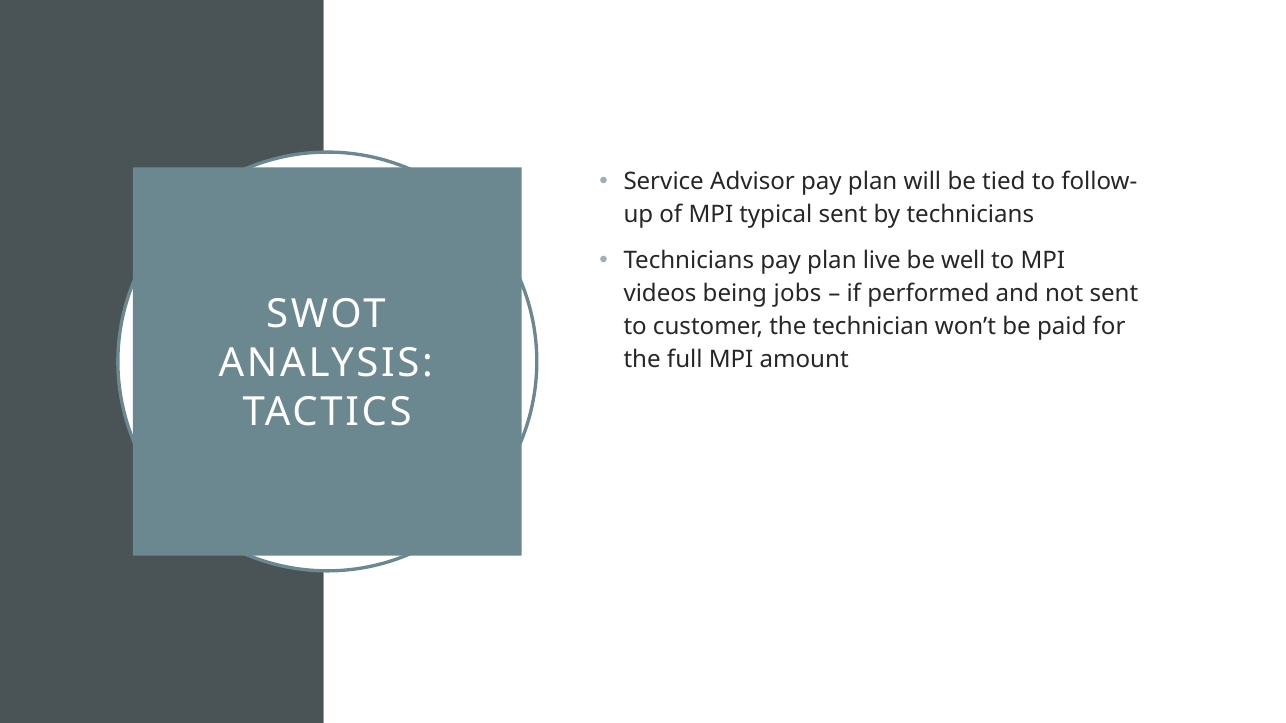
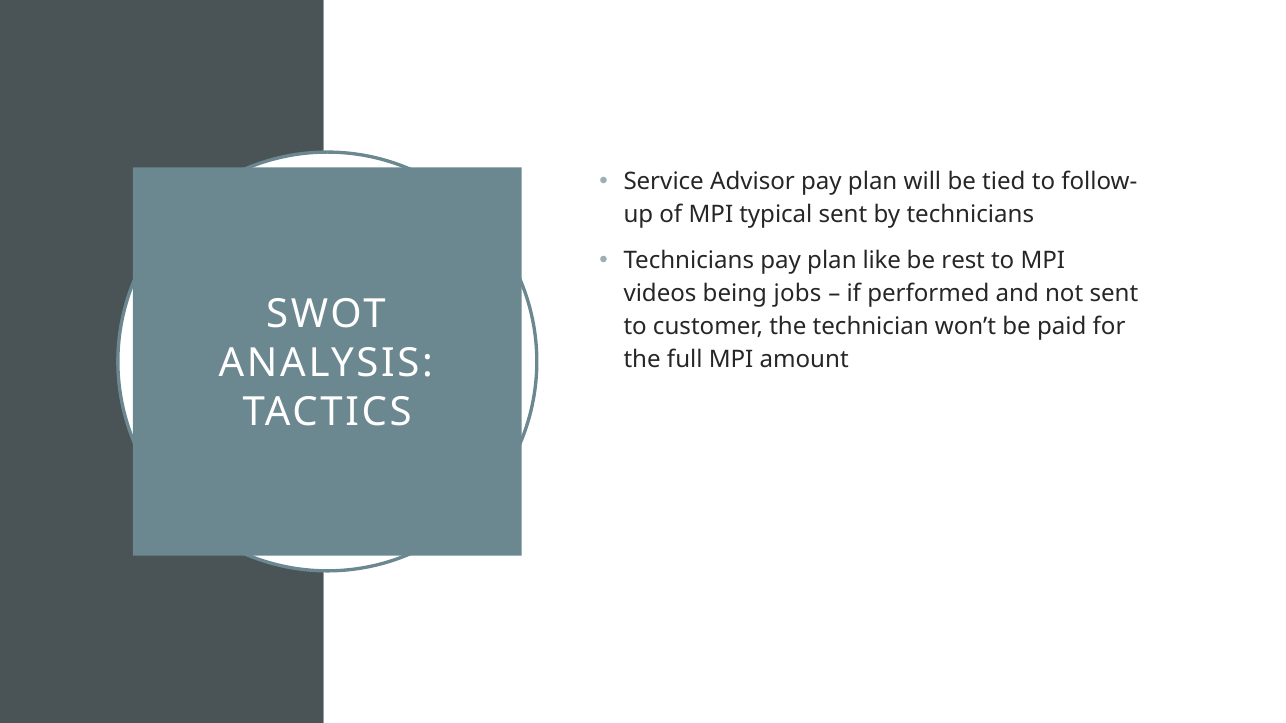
live: live -> like
well: well -> rest
